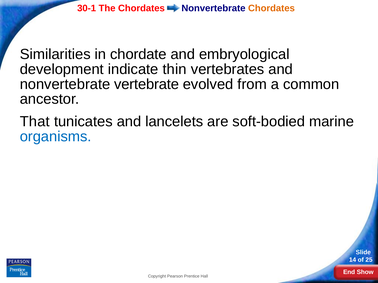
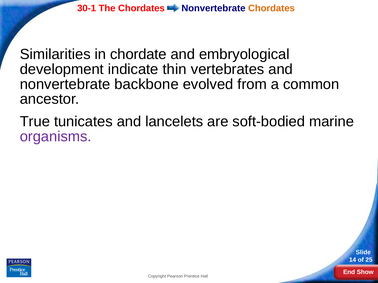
vertebrate: vertebrate -> backbone
That: That -> True
organisms colour: blue -> purple
